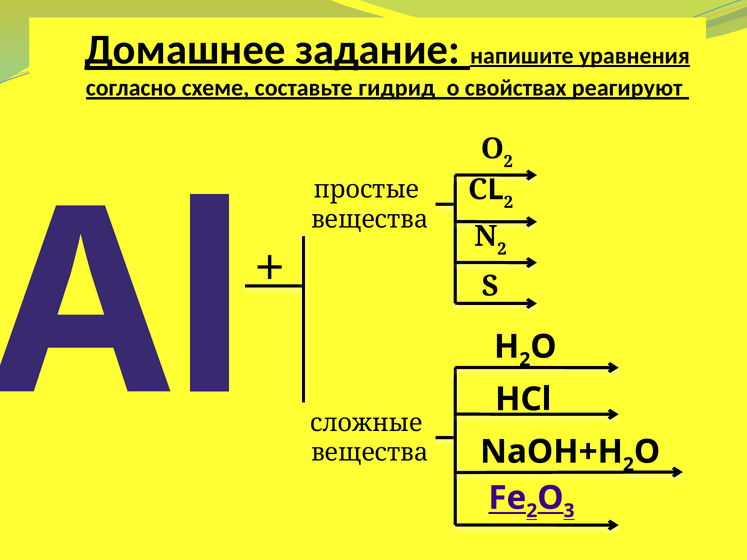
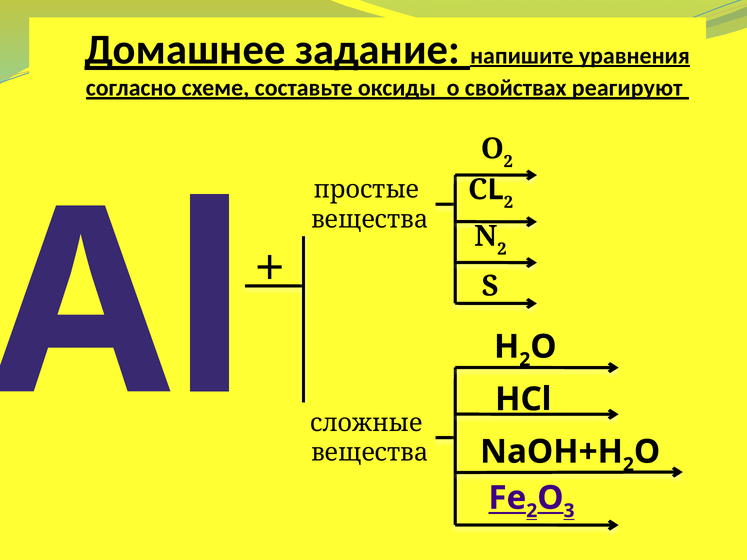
гидрид: гидрид -> оксиды
